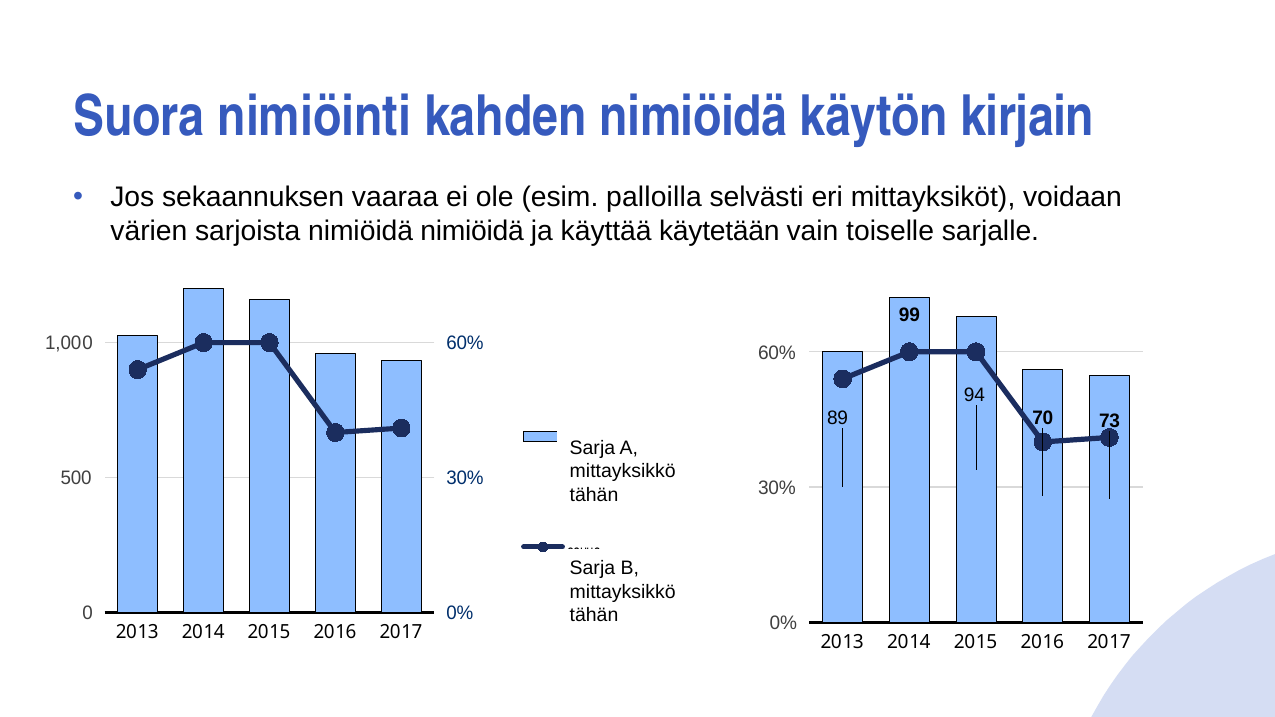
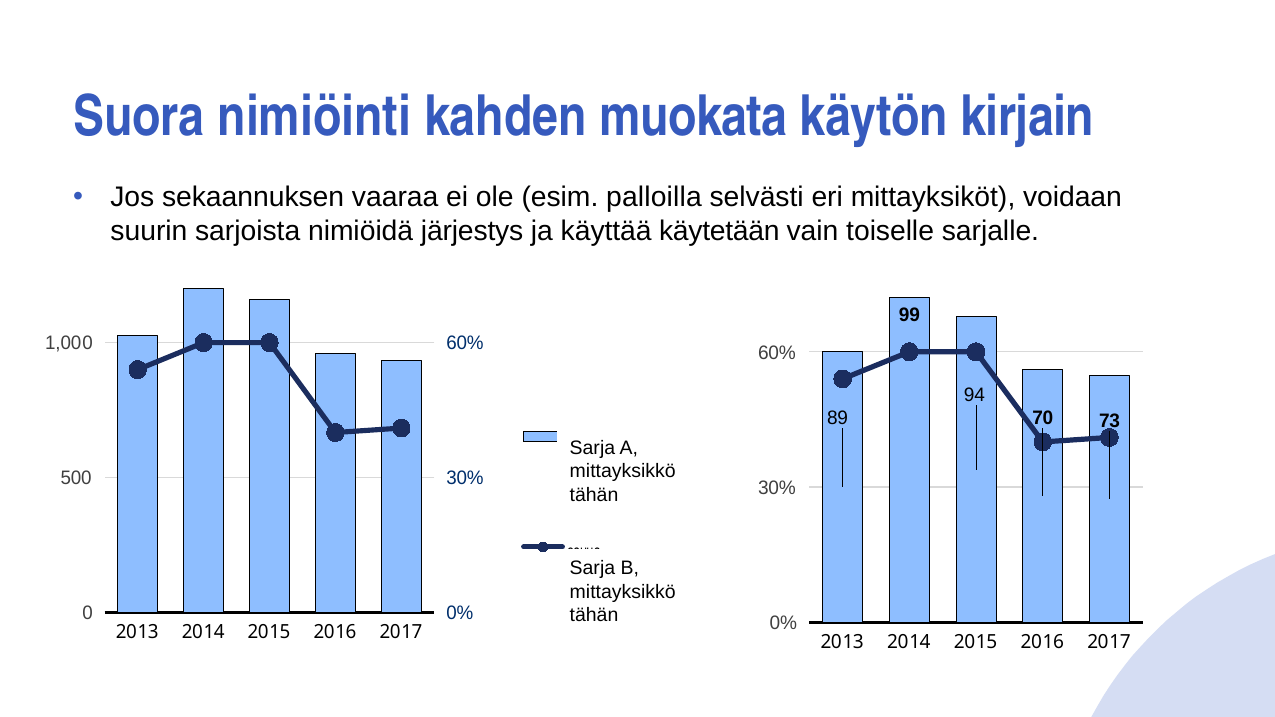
kahden nimiöidä: nimiöidä -> muokata
värien: värien -> suurin
nimiöidä nimiöidä: nimiöidä -> järjestys
